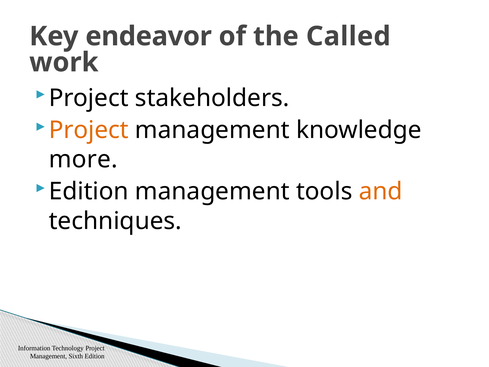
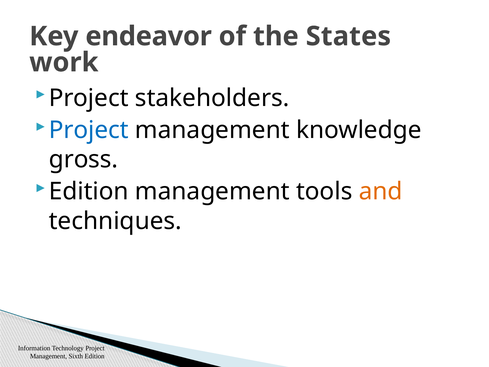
Called: Called -> States
Project at (89, 130) colour: orange -> blue
more: more -> gross
